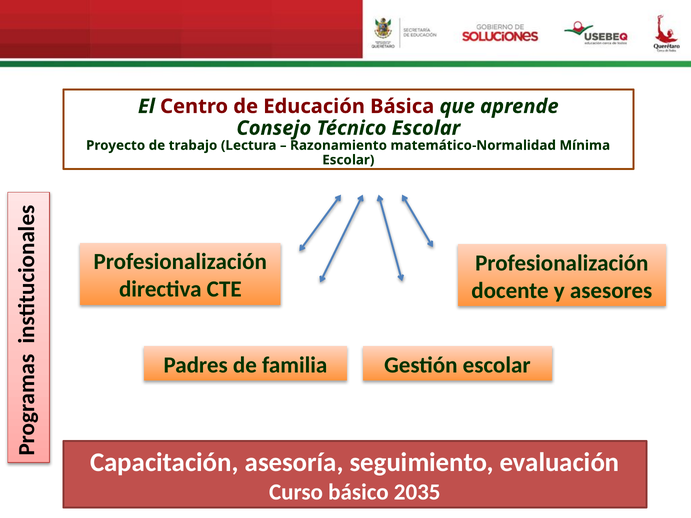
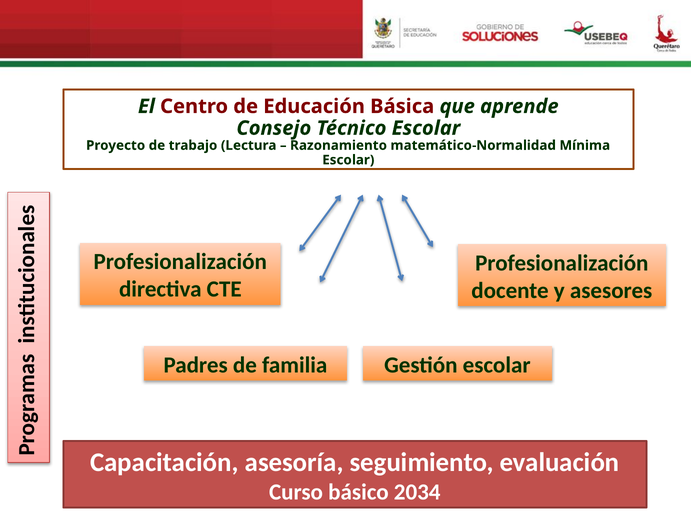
2035: 2035 -> 2034
